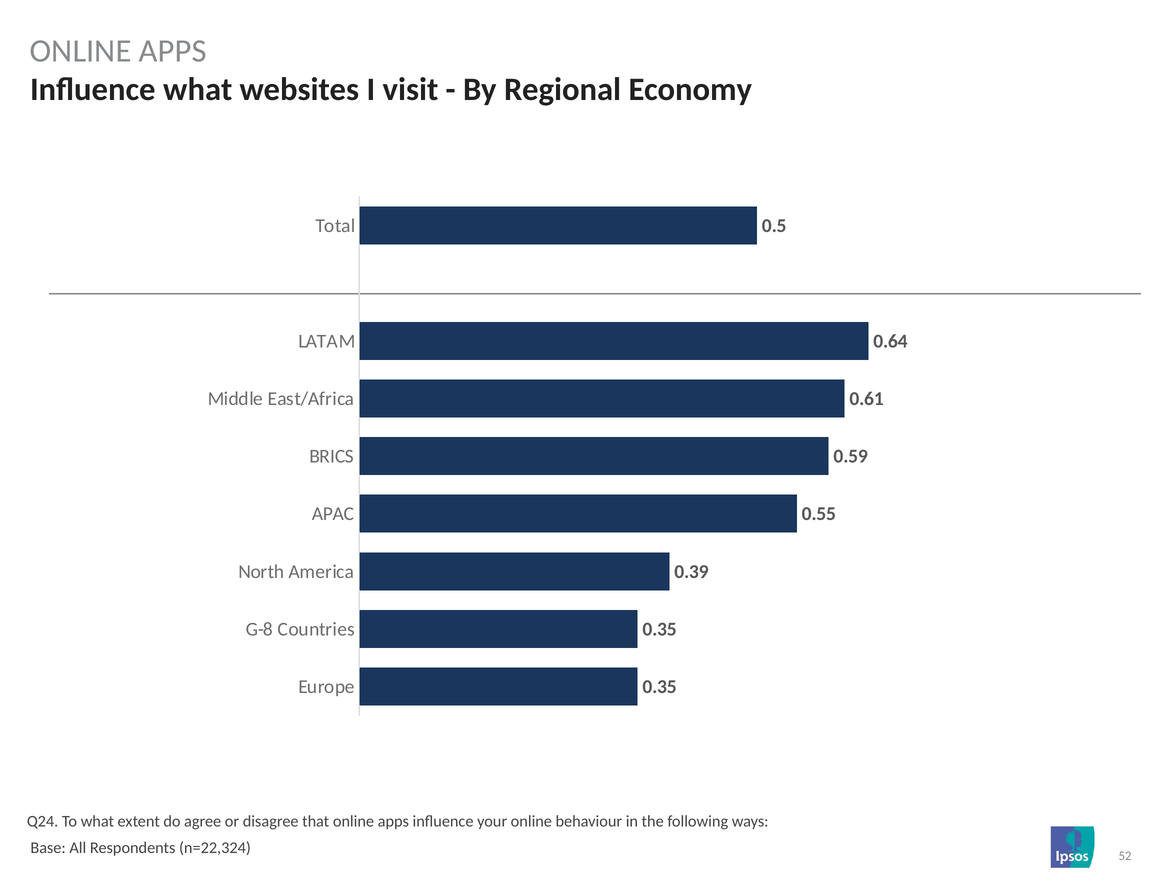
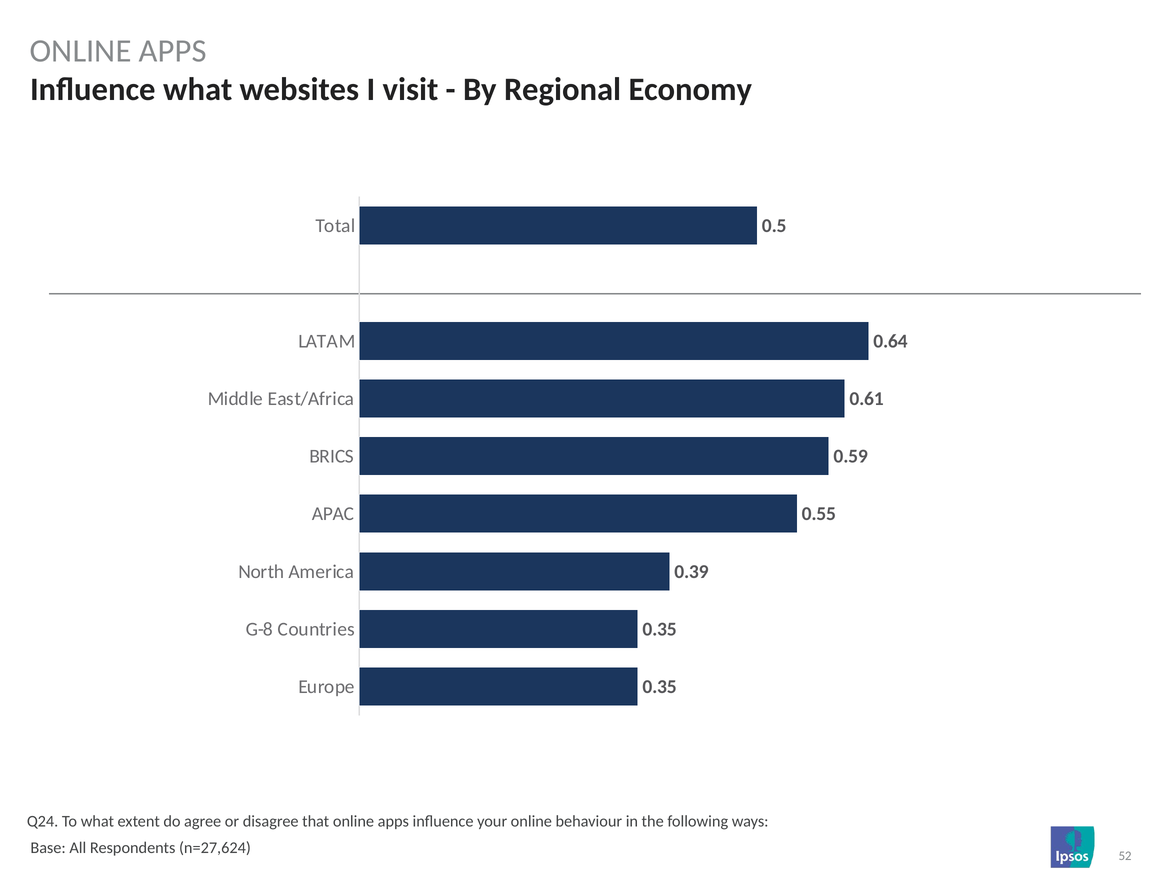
n=22,324: n=22,324 -> n=27,624
